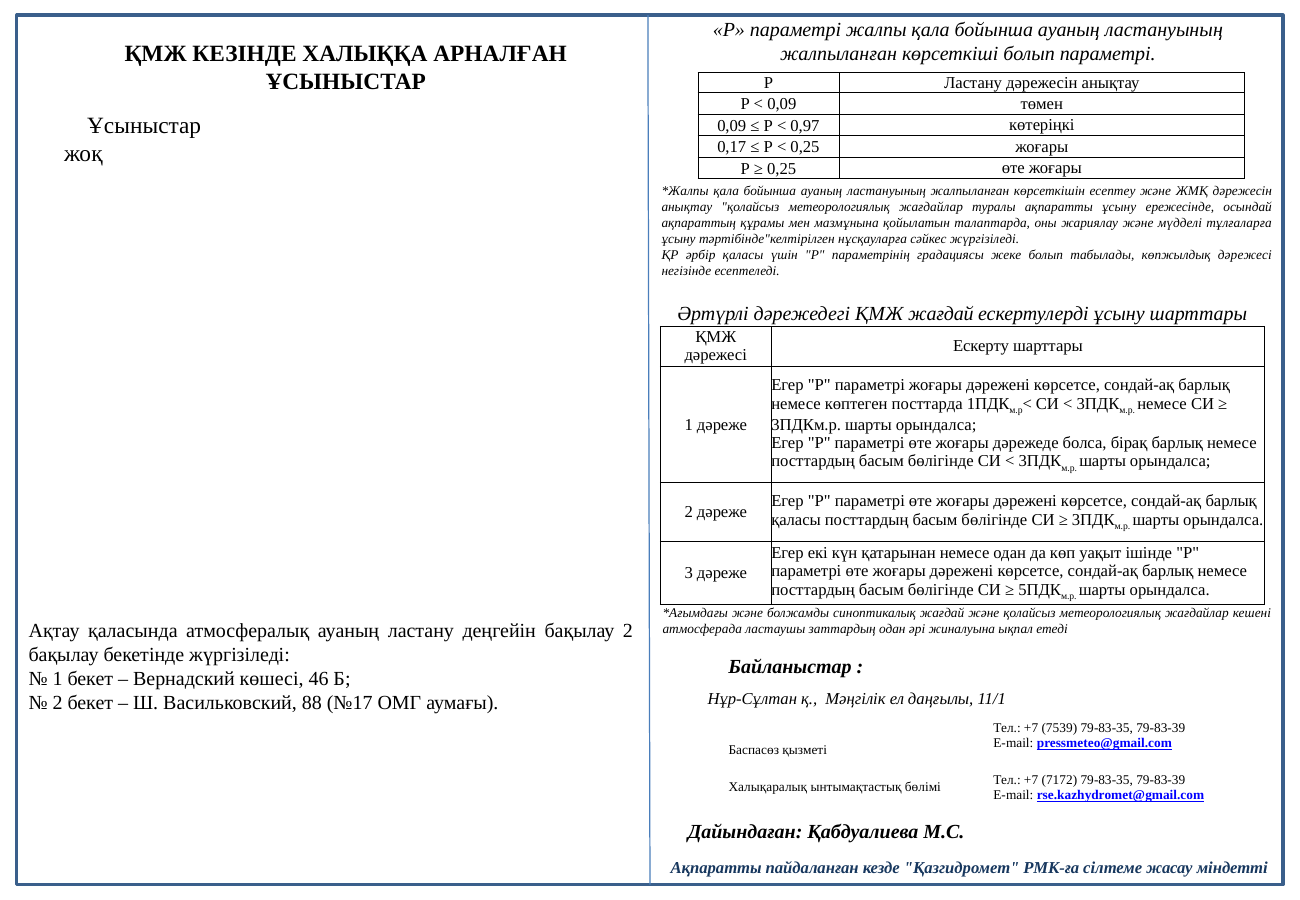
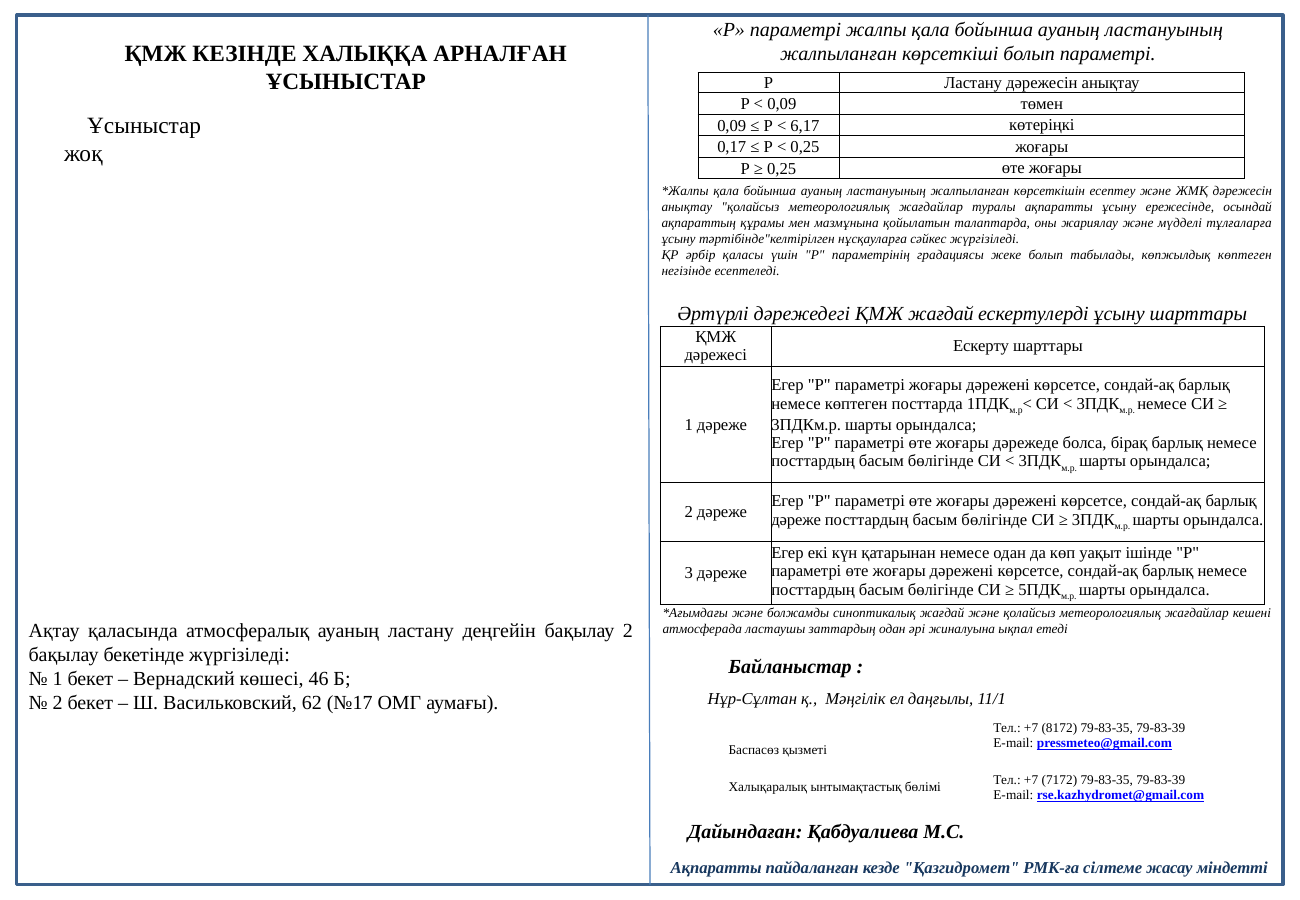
0,97: 0,97 -> 6,17
көпжылдық дәрежесі: дәрежесі -> көптеген
қаласы at (796, 520): қаласы -> дәреже
88: 88 -> 62
7539: 7539 -> 8172
